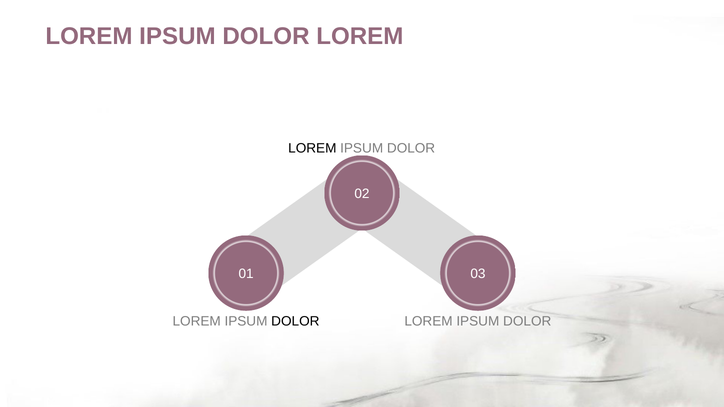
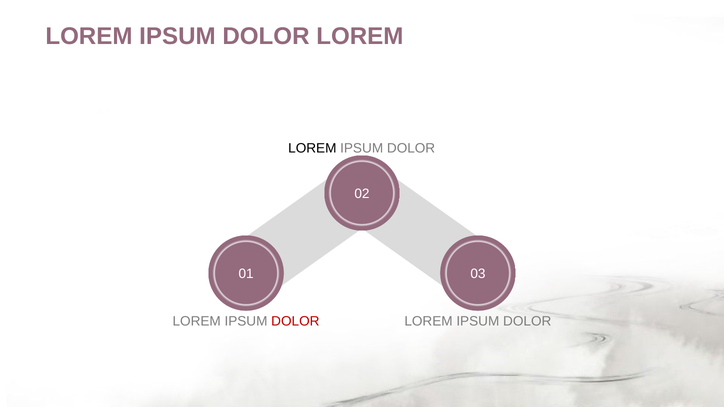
DOLOR at (295, 322) colour: black -> red
